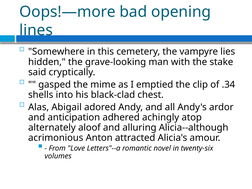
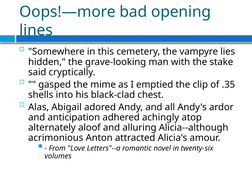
.34: .34 -> .35
